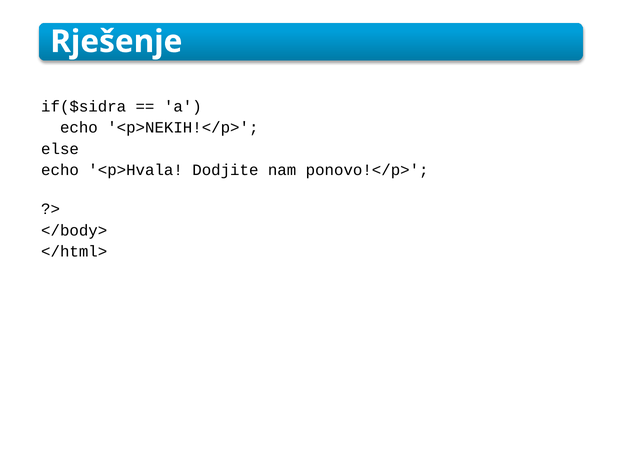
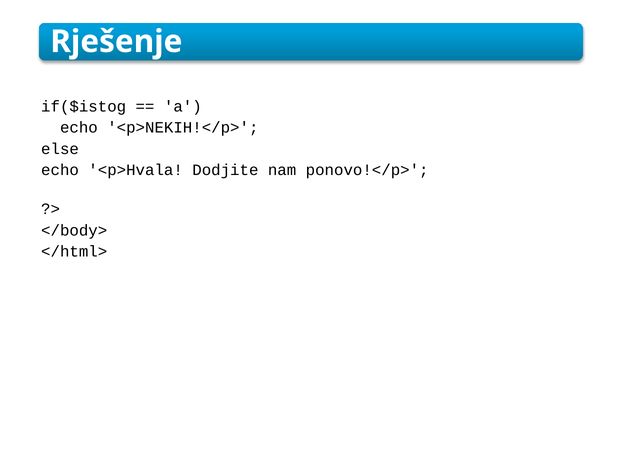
if($sidra: if($sidra -> if($istog
